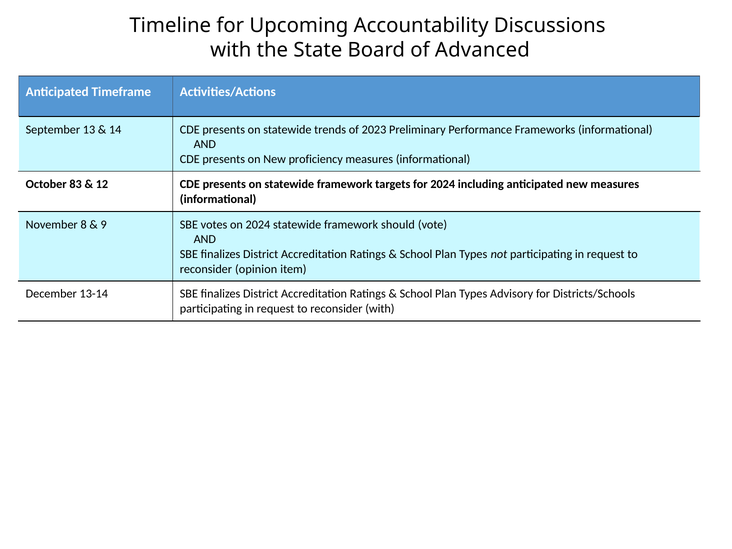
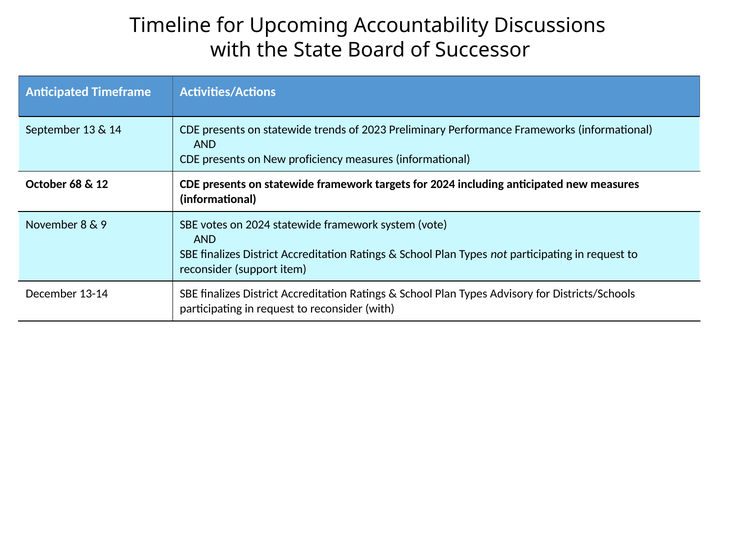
Advanced: Advanced -> Successor
83: 83 -> 68
should: should -> system
opinion: opinion -> support
